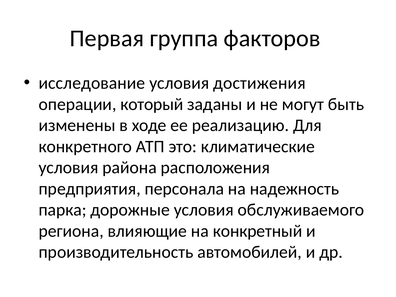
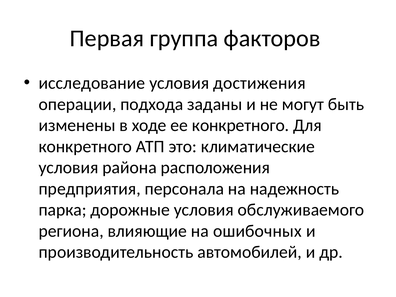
который: который -> подхода
ее реализацию: реализацию -> конкретного
конкретный: конкретный -> ошибочных
